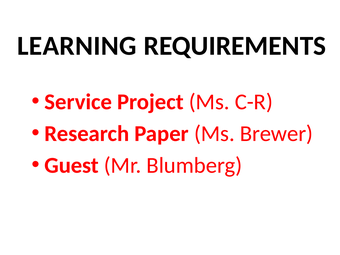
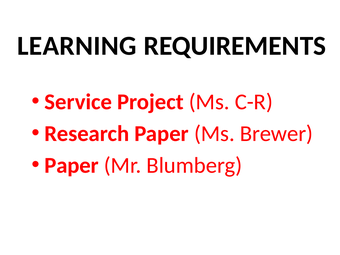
Guest at (72, 165): Guest -> Paper
